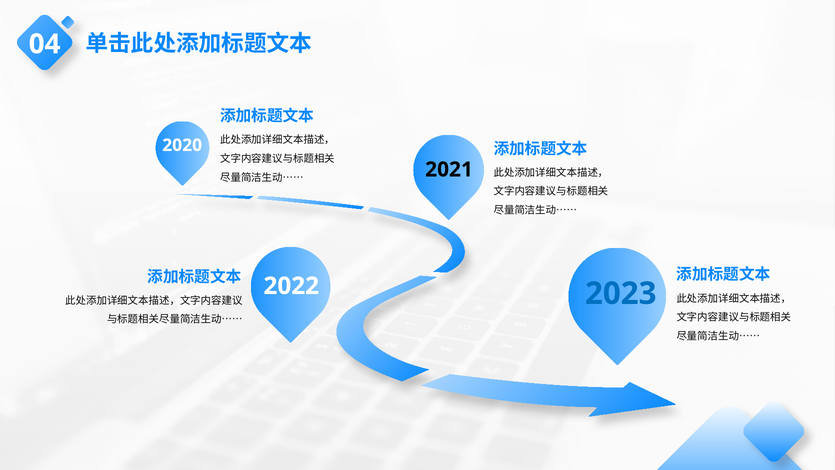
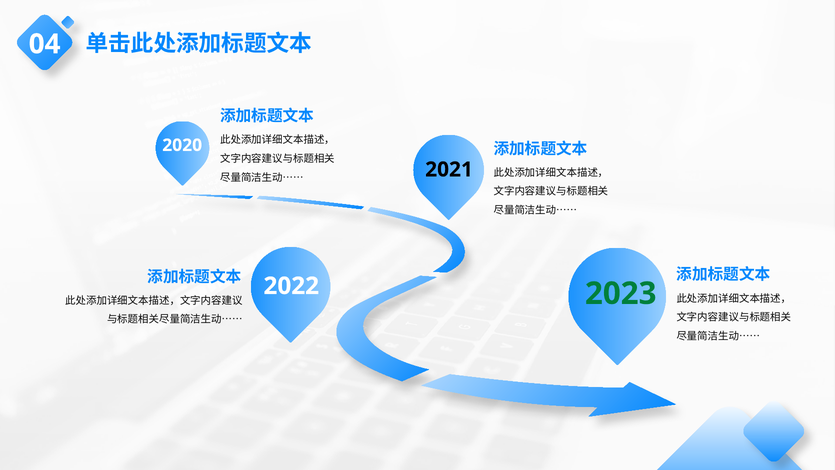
2023 colour: blue -> green
